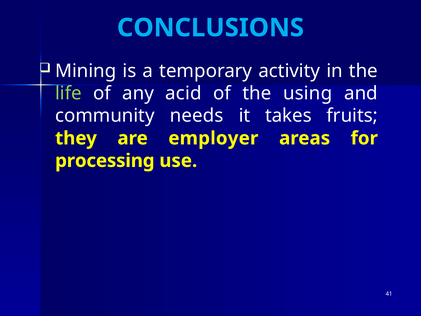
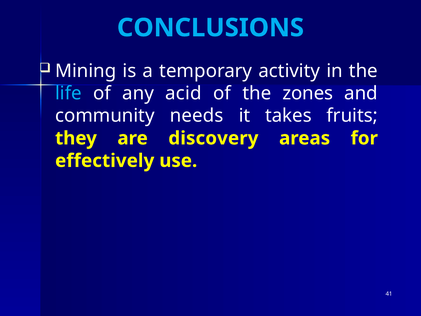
life colour: light green -> light blue
using: using -> zones
employer: employer -> discovery
processing: processing -> effectively
